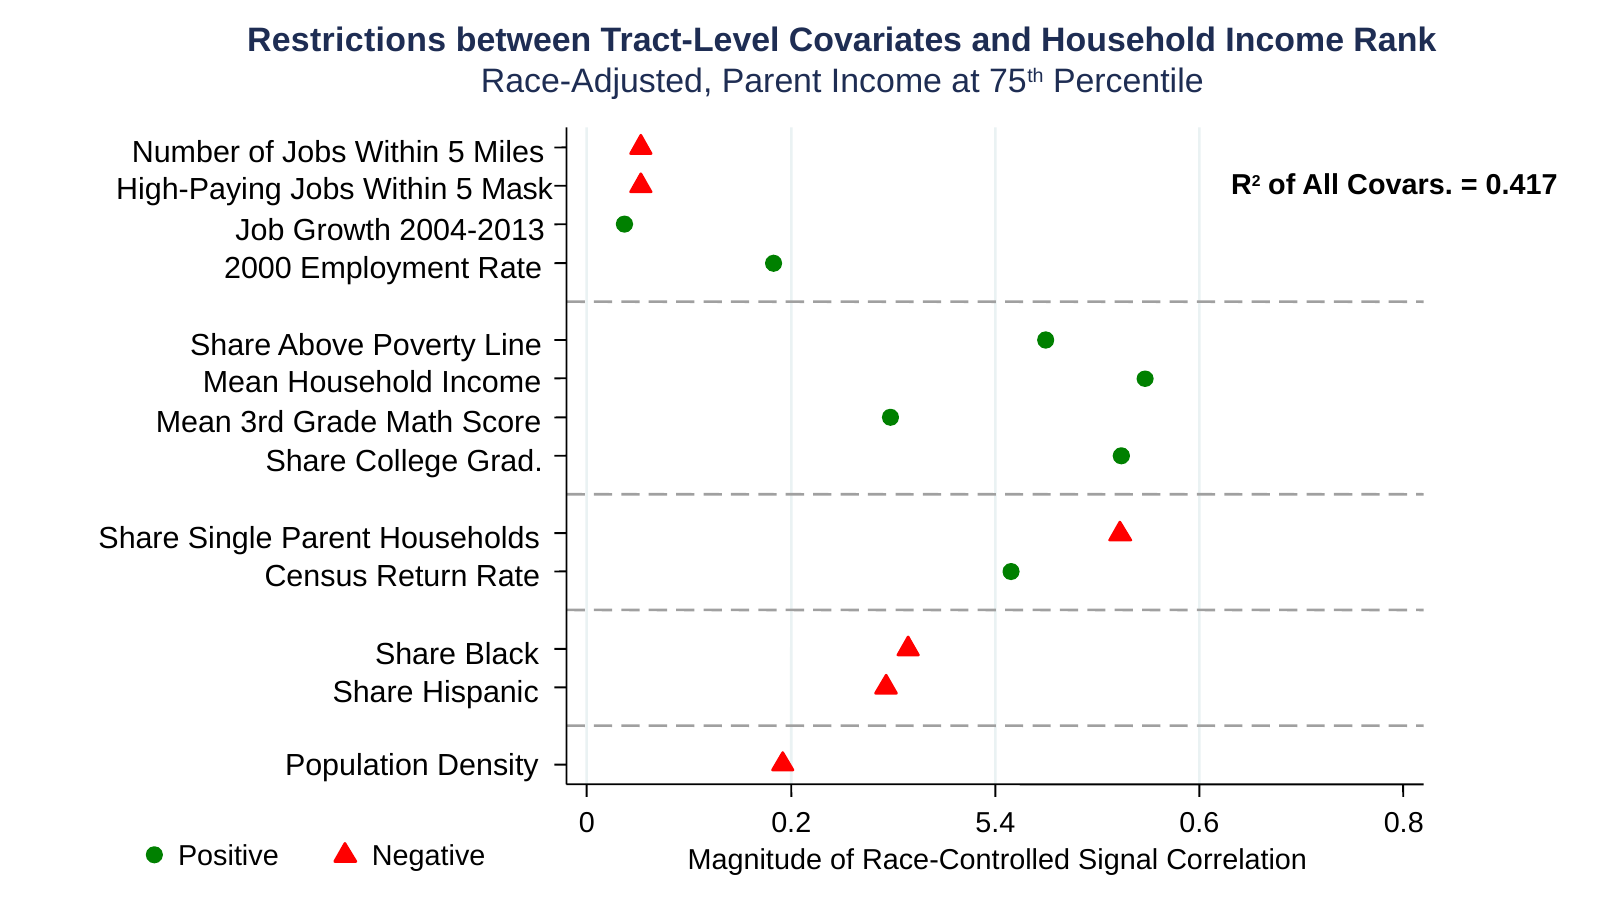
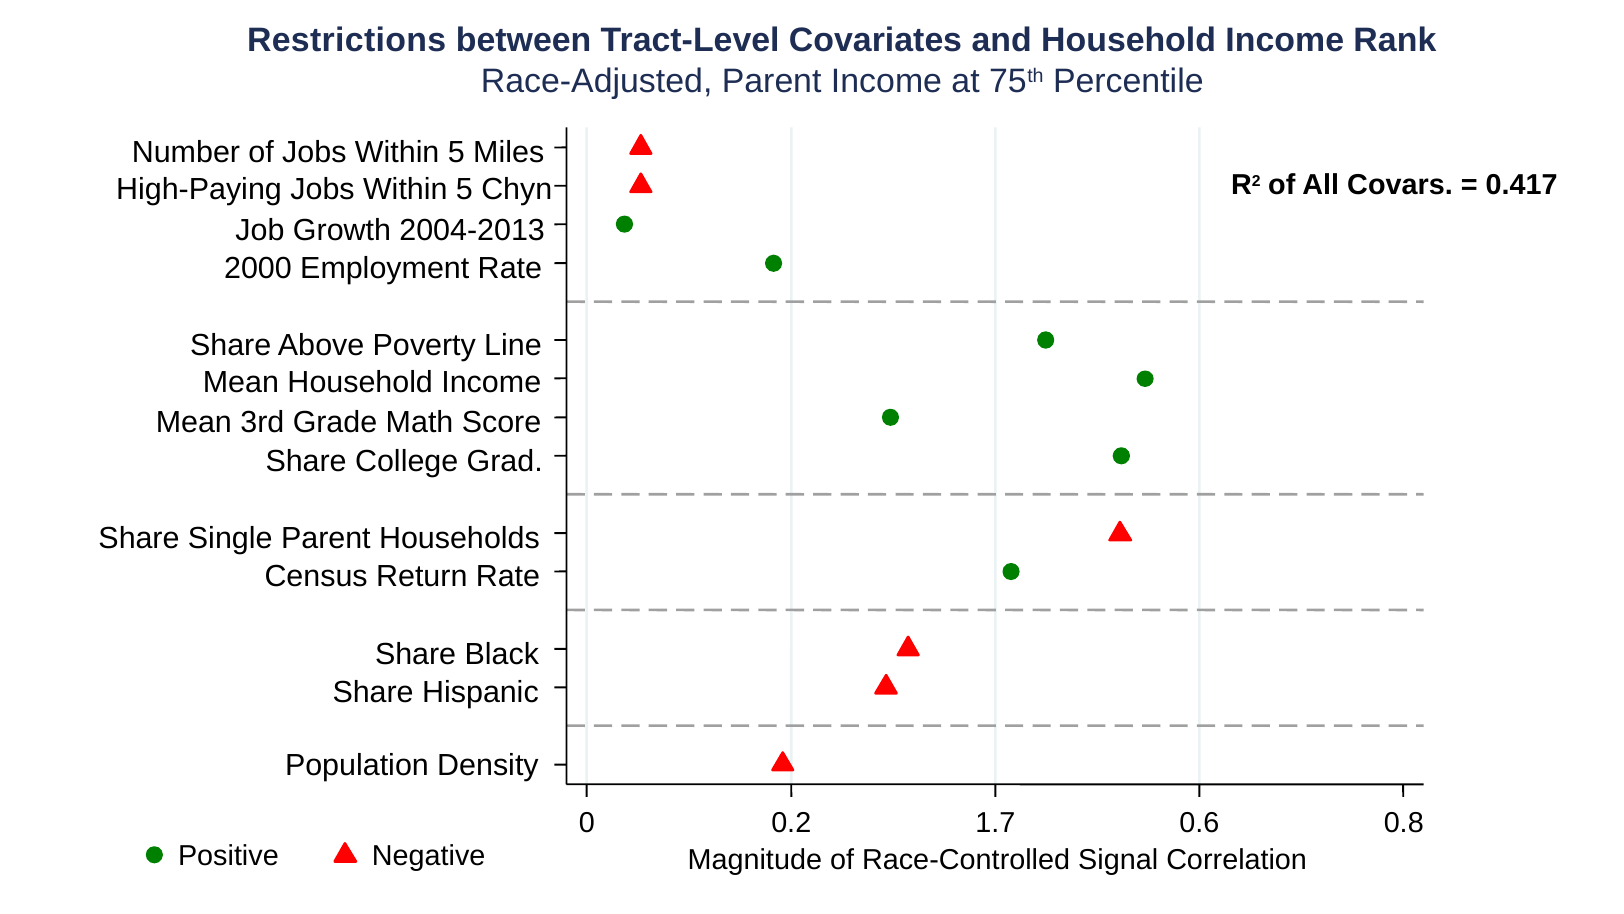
Mask: Mask -> Chyn
5.4: 5.4 -> 1.7
